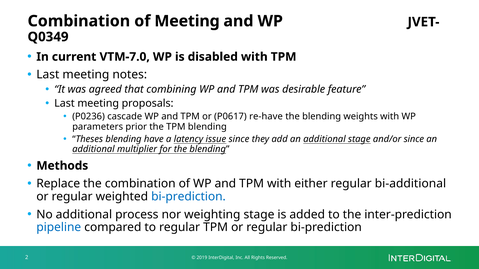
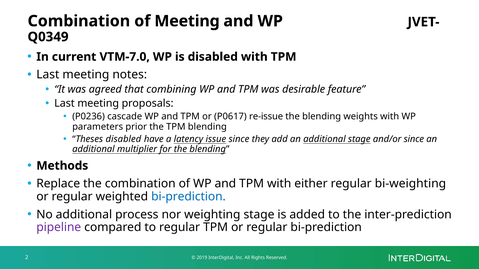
re-have: re-have -> re-issue
Theses blending: blending -> disabled
bi-additional: bi-additional -> bi-weighting
pipeline colour: blue -> purple
